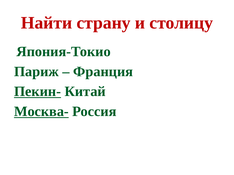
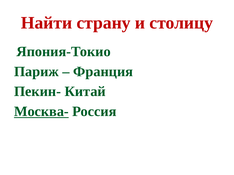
Пекин- underline: present -> none
